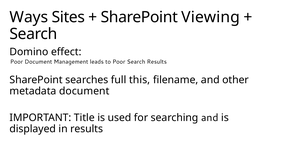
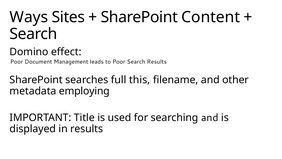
Viewing: Viewing -> Content
metadata document: document -> employing
